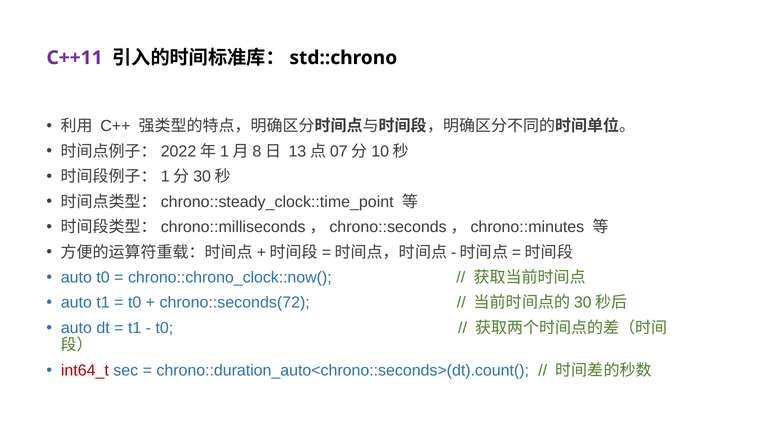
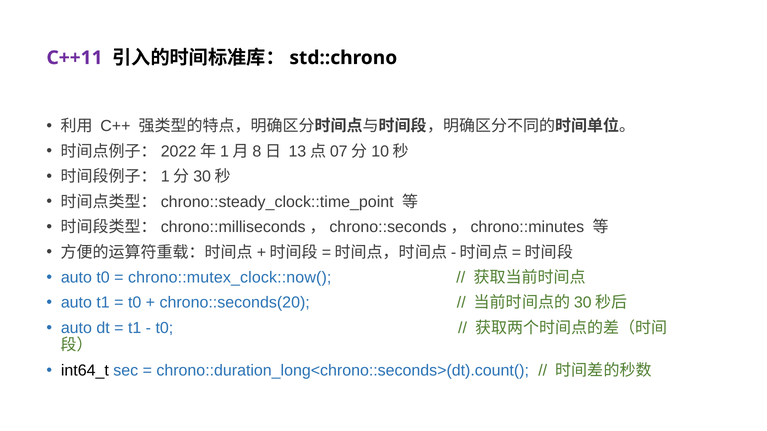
chrono::chrono_clock::now(: chrono::chrono_clock::now( -> chrono::mutex_clock::now(
chrono::seconds(72: chrono::seconds(72 -> chrono::seconds(20
int64_t colour: red -> black
chrono::duration_auto<chrono::seconds>(dt).count(: chrono::duration_auto<chrono::seconds>(dt).count( -> chrono::duration_long<chrono::seconds>(dt).count(
